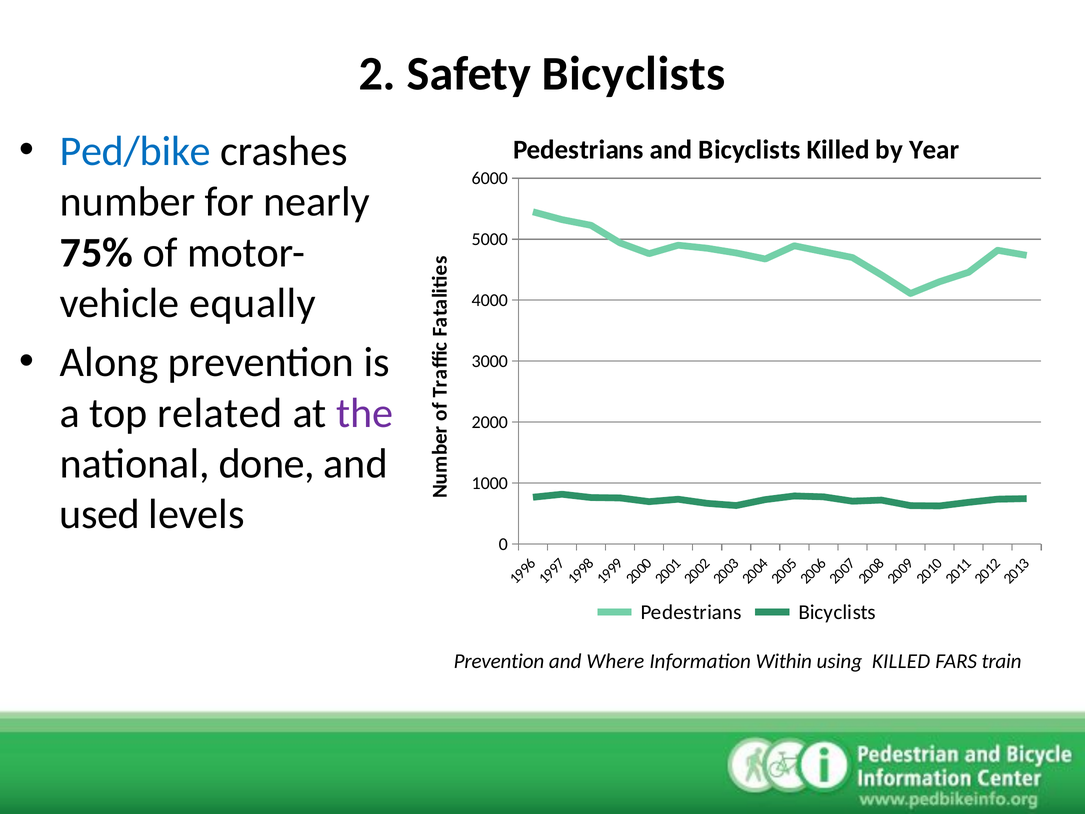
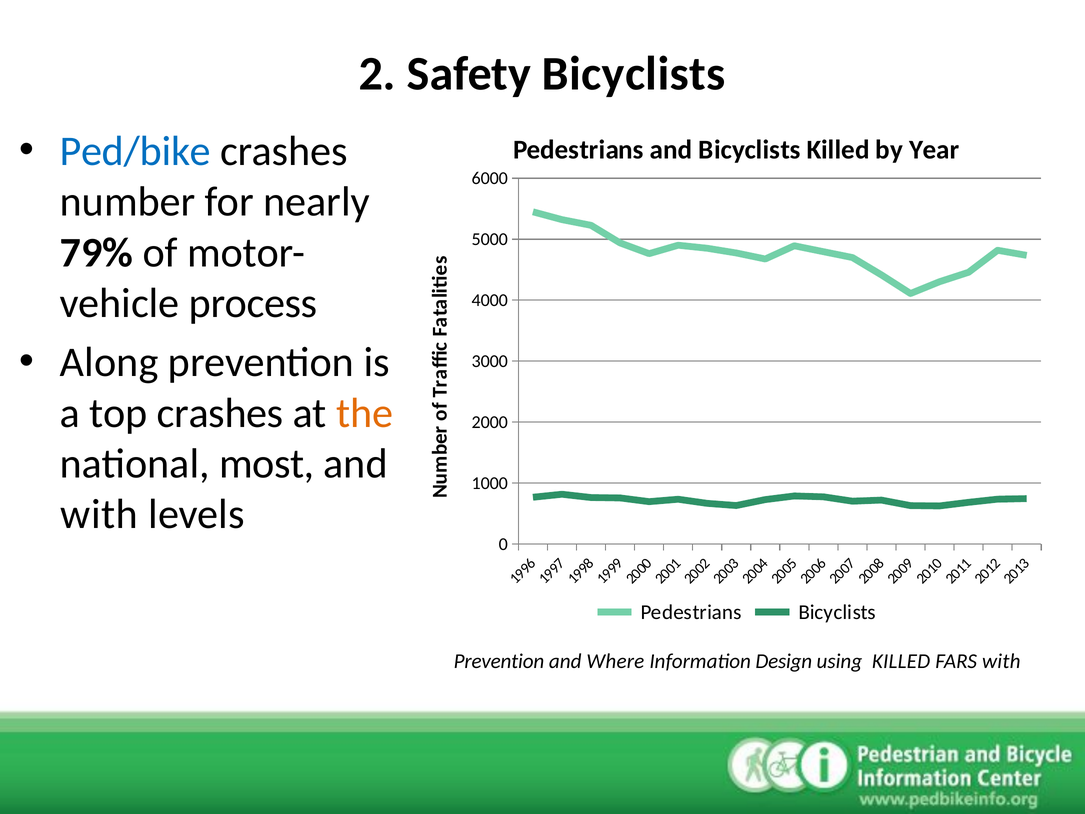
75%: 75% -> 79%
equally: equally -> process
top related: related -> crashes
the colour: purple -> orange
done: done -> most
used at (100, 514): used -> with
Within: Within -> Design
FARS train: train -> with
